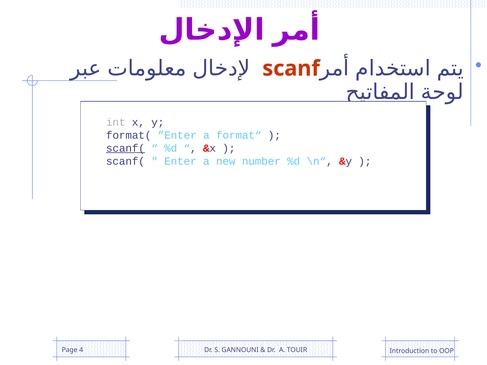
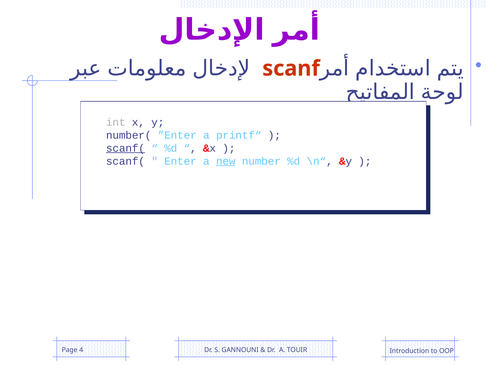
format(: format( -> number(
format“: format“ -> printf“
new underline: none -> present
